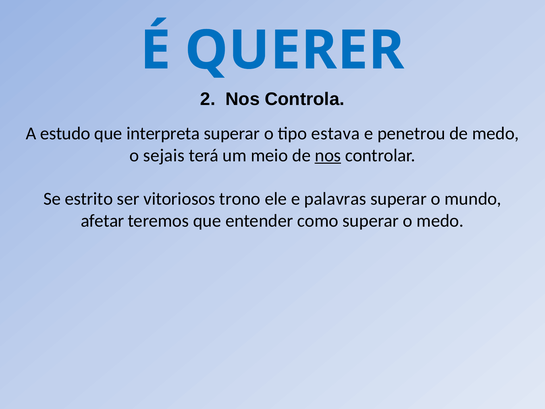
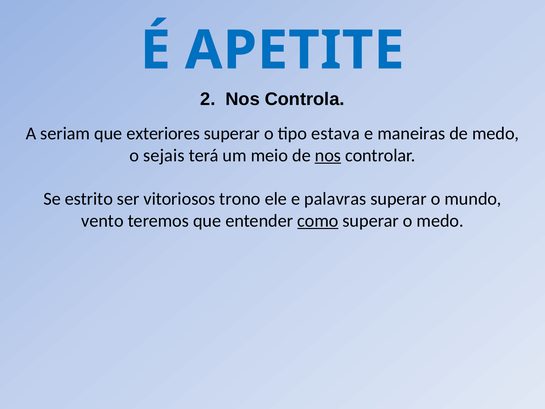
QUERER: QUERER -> APETITE
estudo: estudo -> seriam
interpreta: interpreta -> exteriores
penetrou: penetrou -> maneiras
afetar: afetar -> vento
como underline: none -> present
